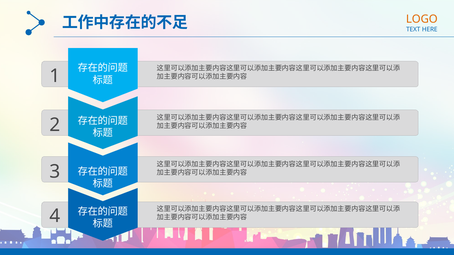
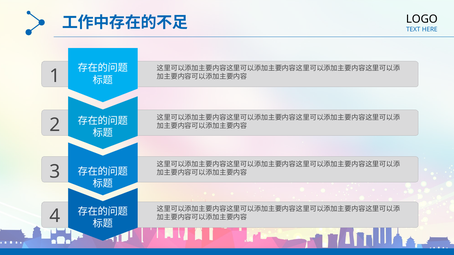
LOGO colour: orange -> black
